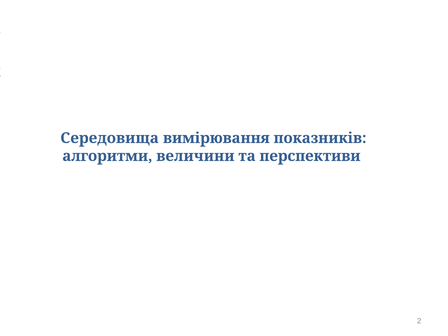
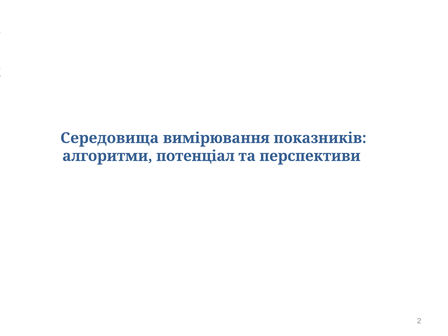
величини: величини -> потенціал
